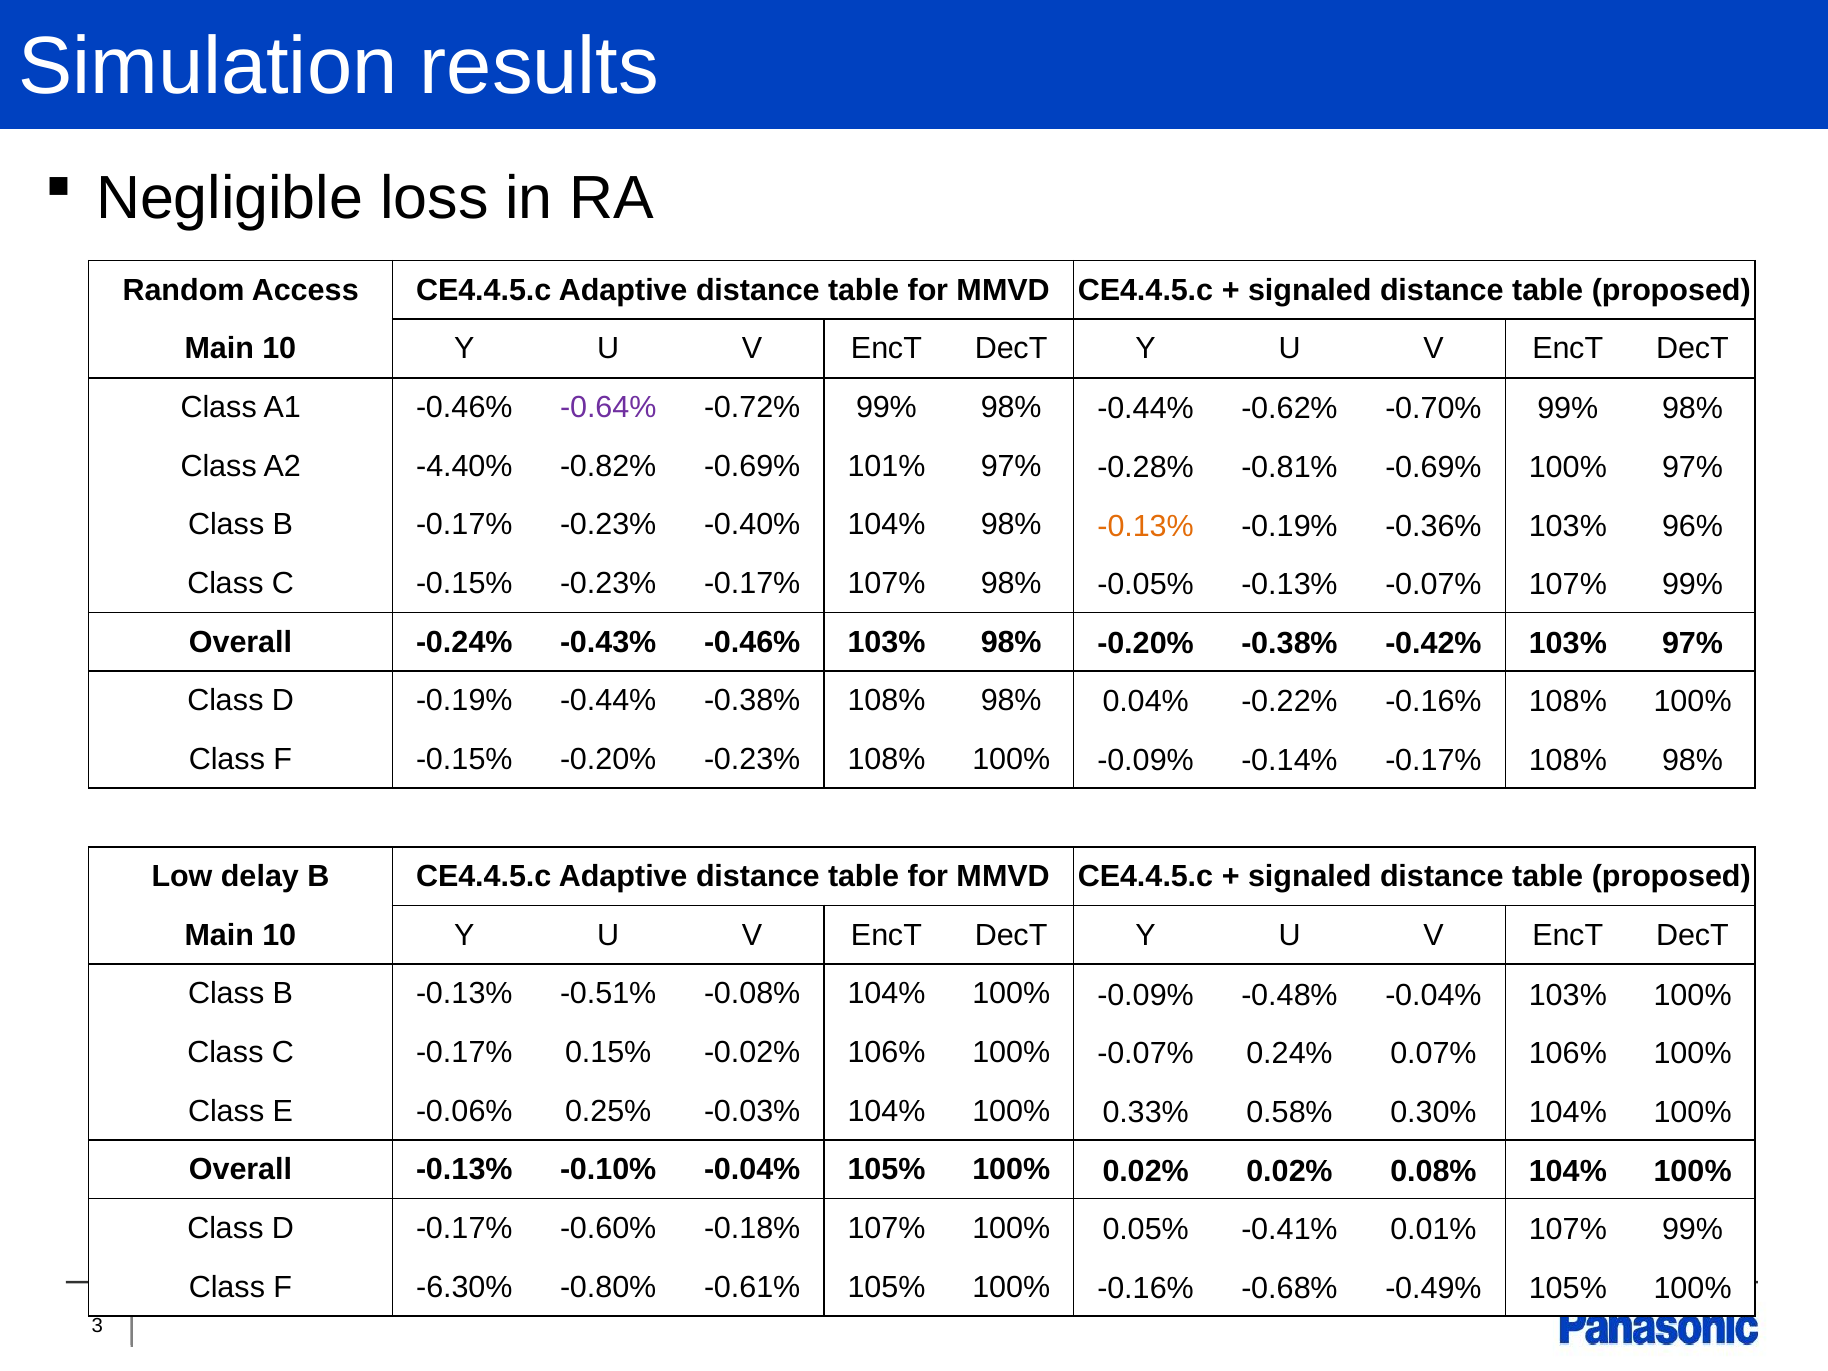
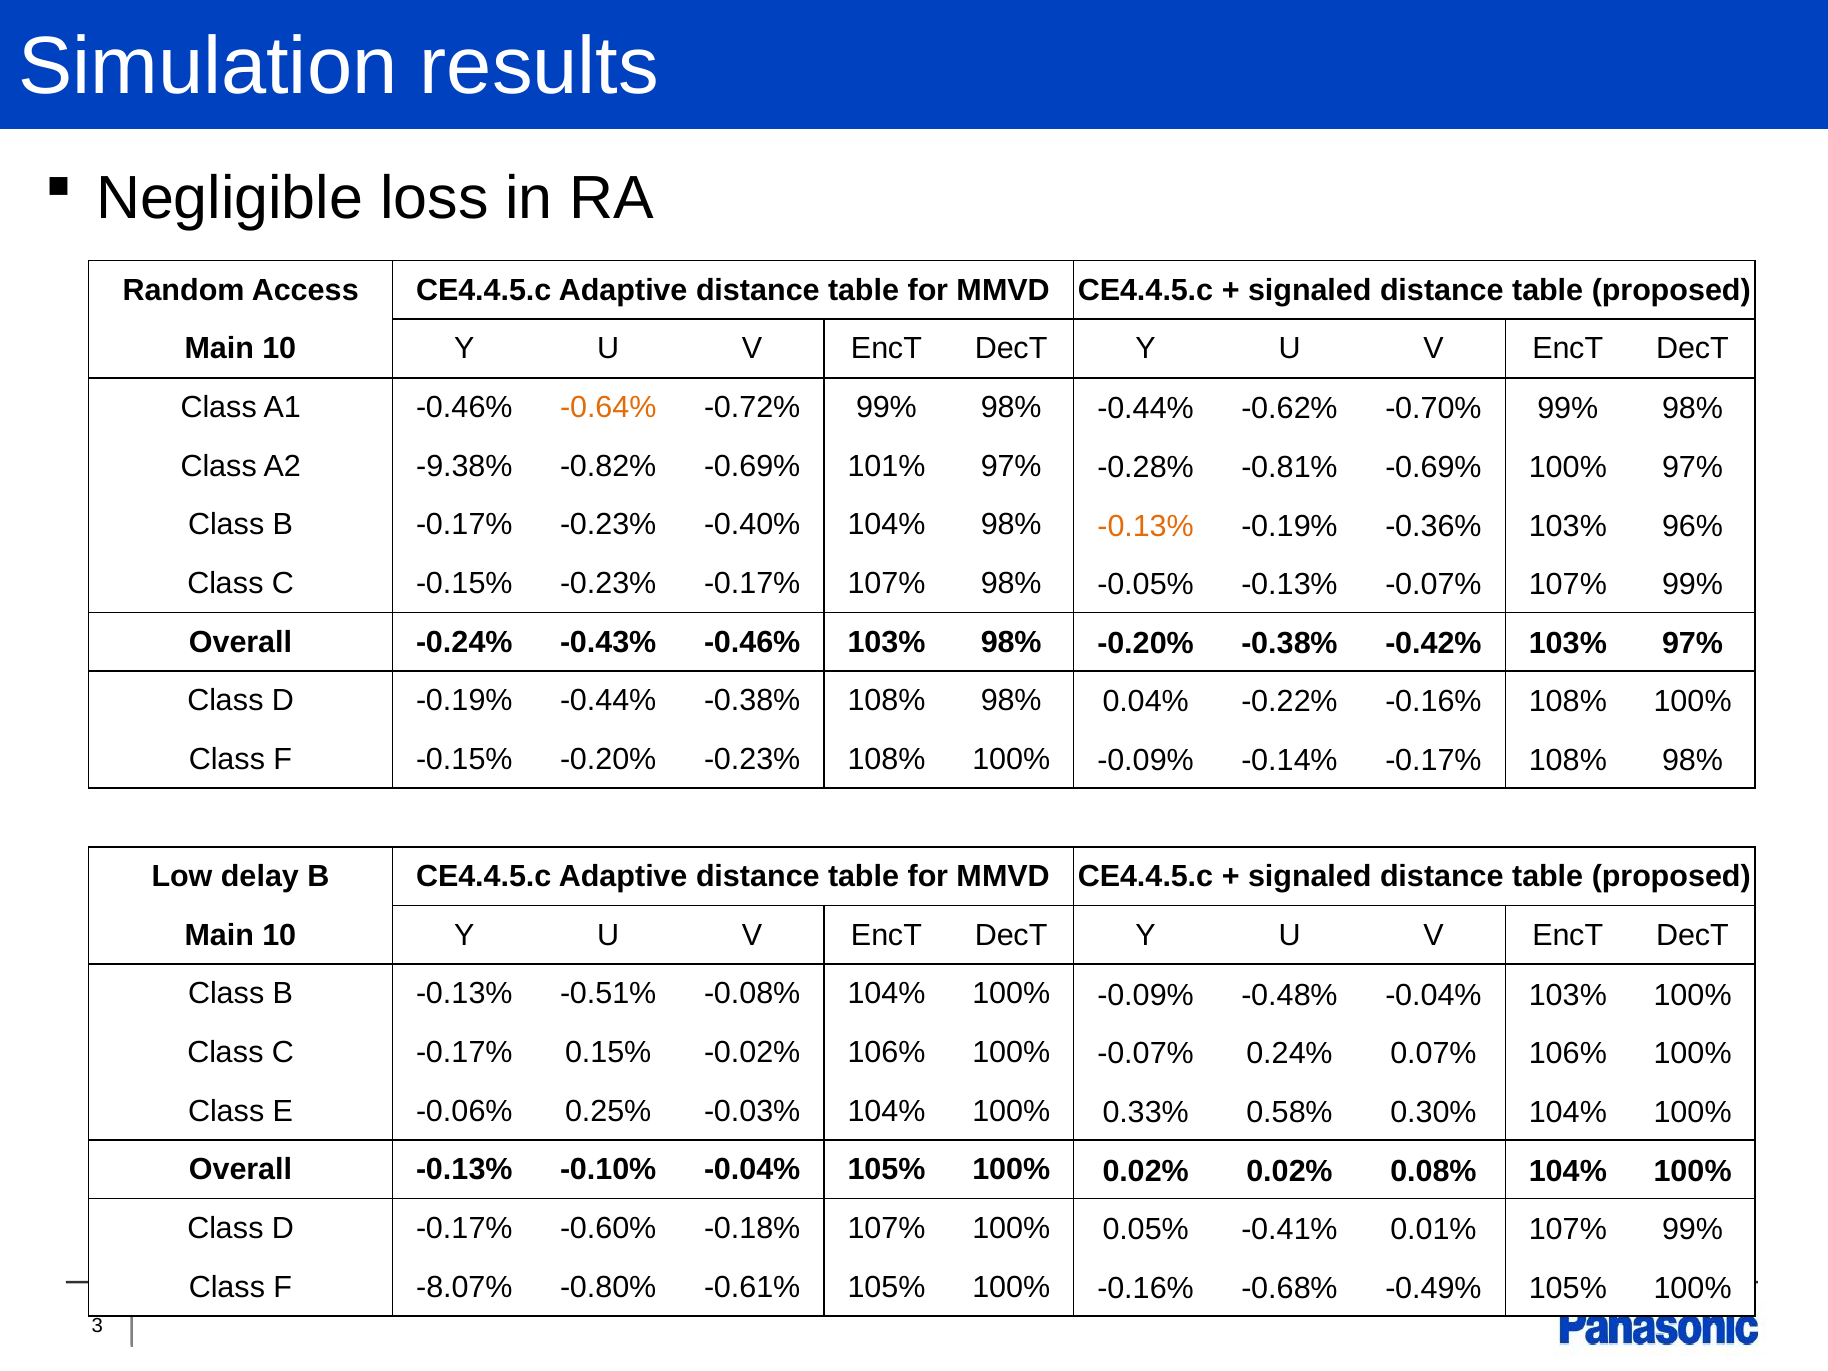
-0.64% colour: purple -> orange
-4.40%: -4.40% -> -9.38%
-6.30%: -6.30% -> -8.07%
